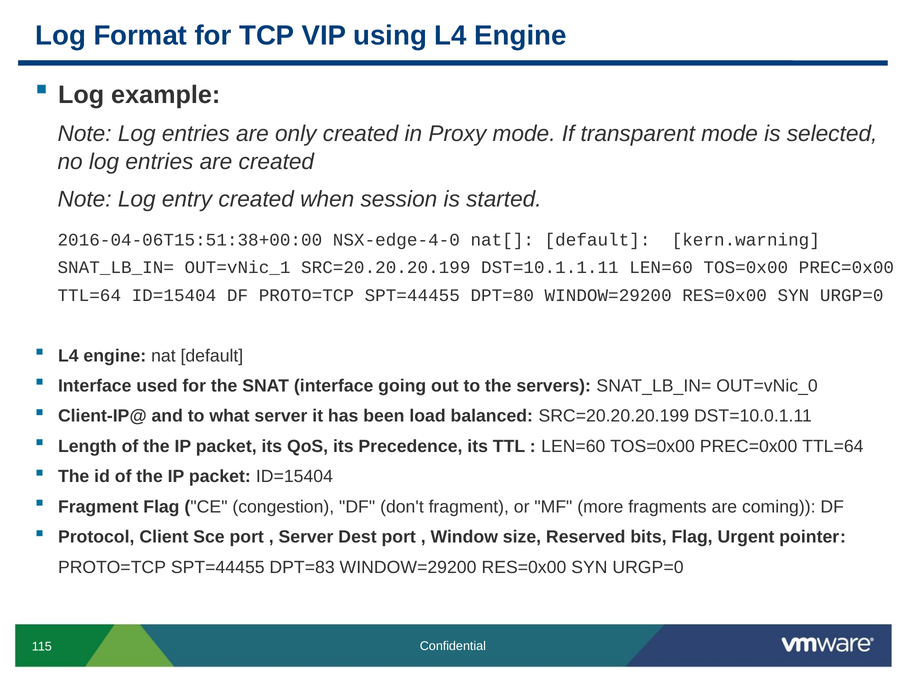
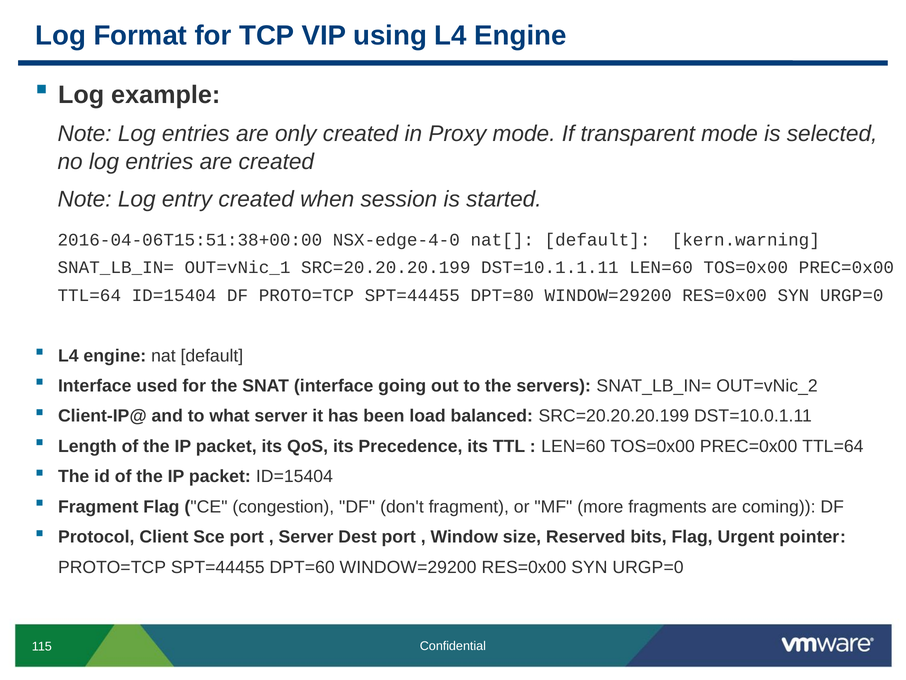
OUT=vNic_0: OUT=vNic_0 -> OUT=vNic_2
DPT=83: DPT=83 -> DPT=60
